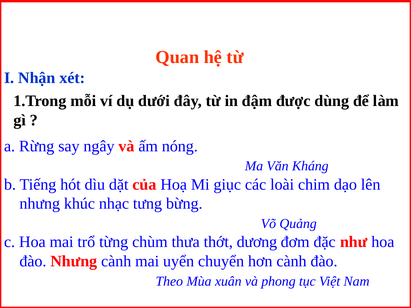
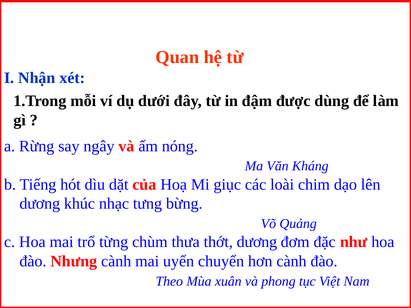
nhưng at (40, 204): nhưng -> dương
